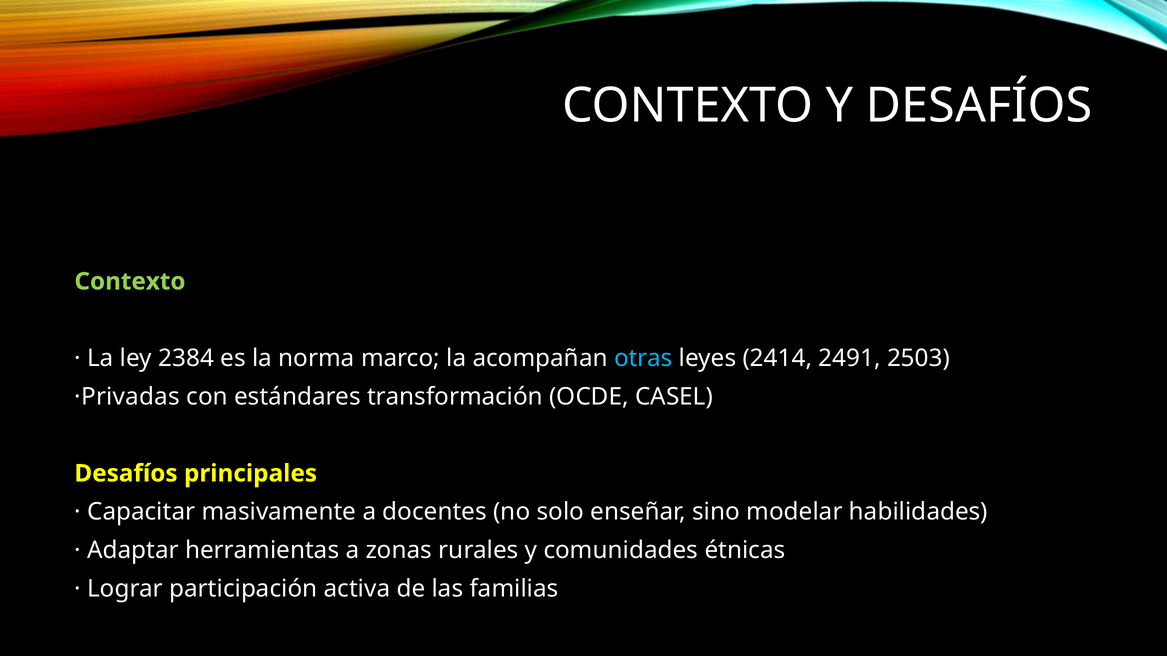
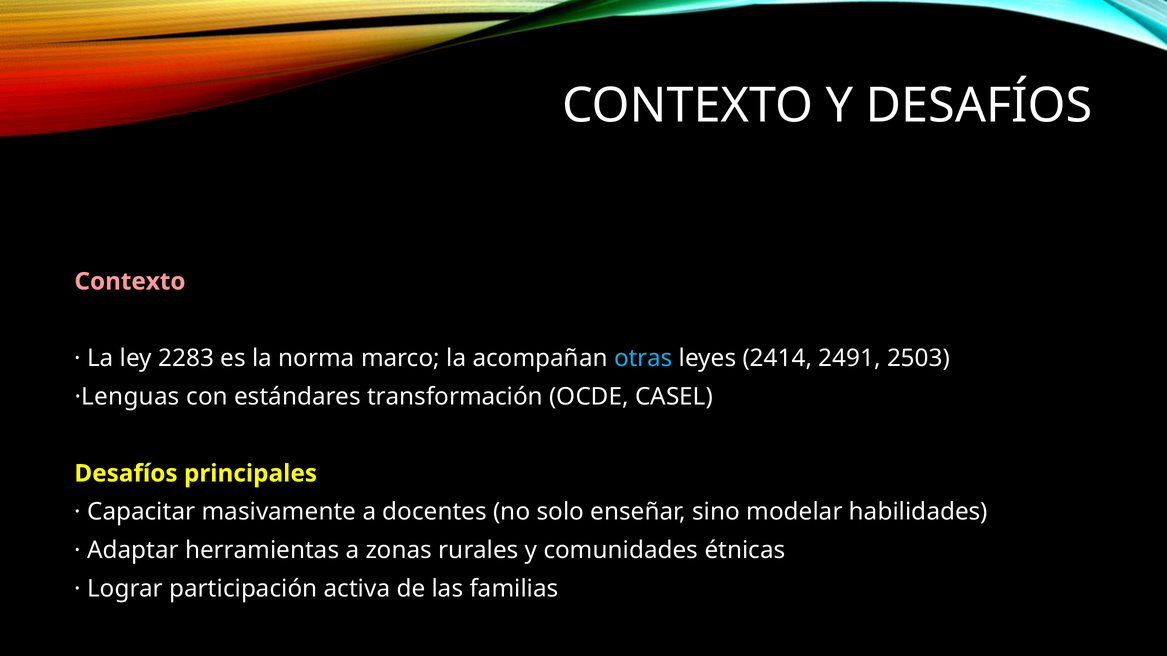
Contexto at (130, 282) colour: light green -> pink
2384: 2384 -> 2283
·Privadas: ·Privadas -> ·Lenguas
